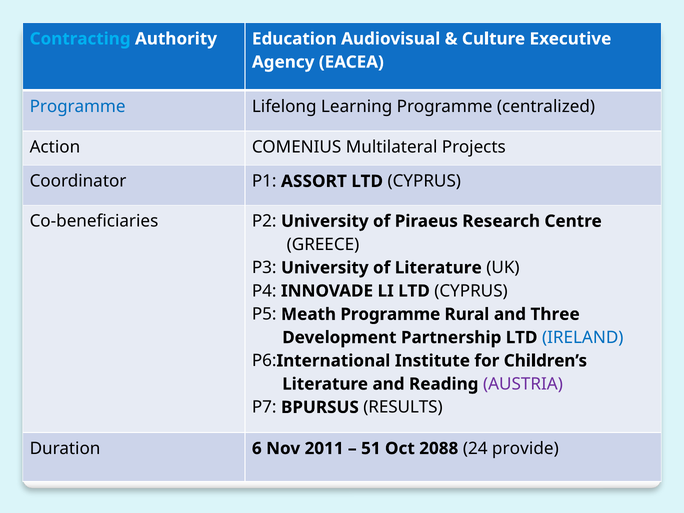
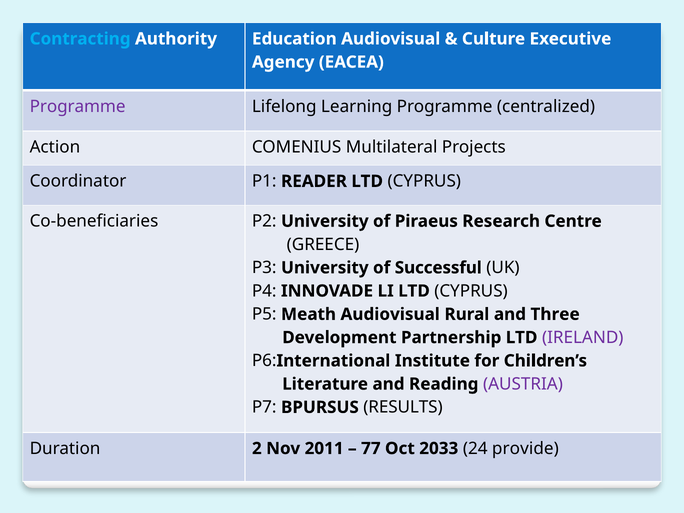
Programme at (78, 106) colour: blue -> purple
ASSORT: ASSORT -> READER
of Literature: Literature -> Successful
Meath Programme: Programme -> Audiovisual
IRELAND colour: blue -> purple
6: 6 -> 2
51: 51 -> 77
2088: 2088 -> 2033
